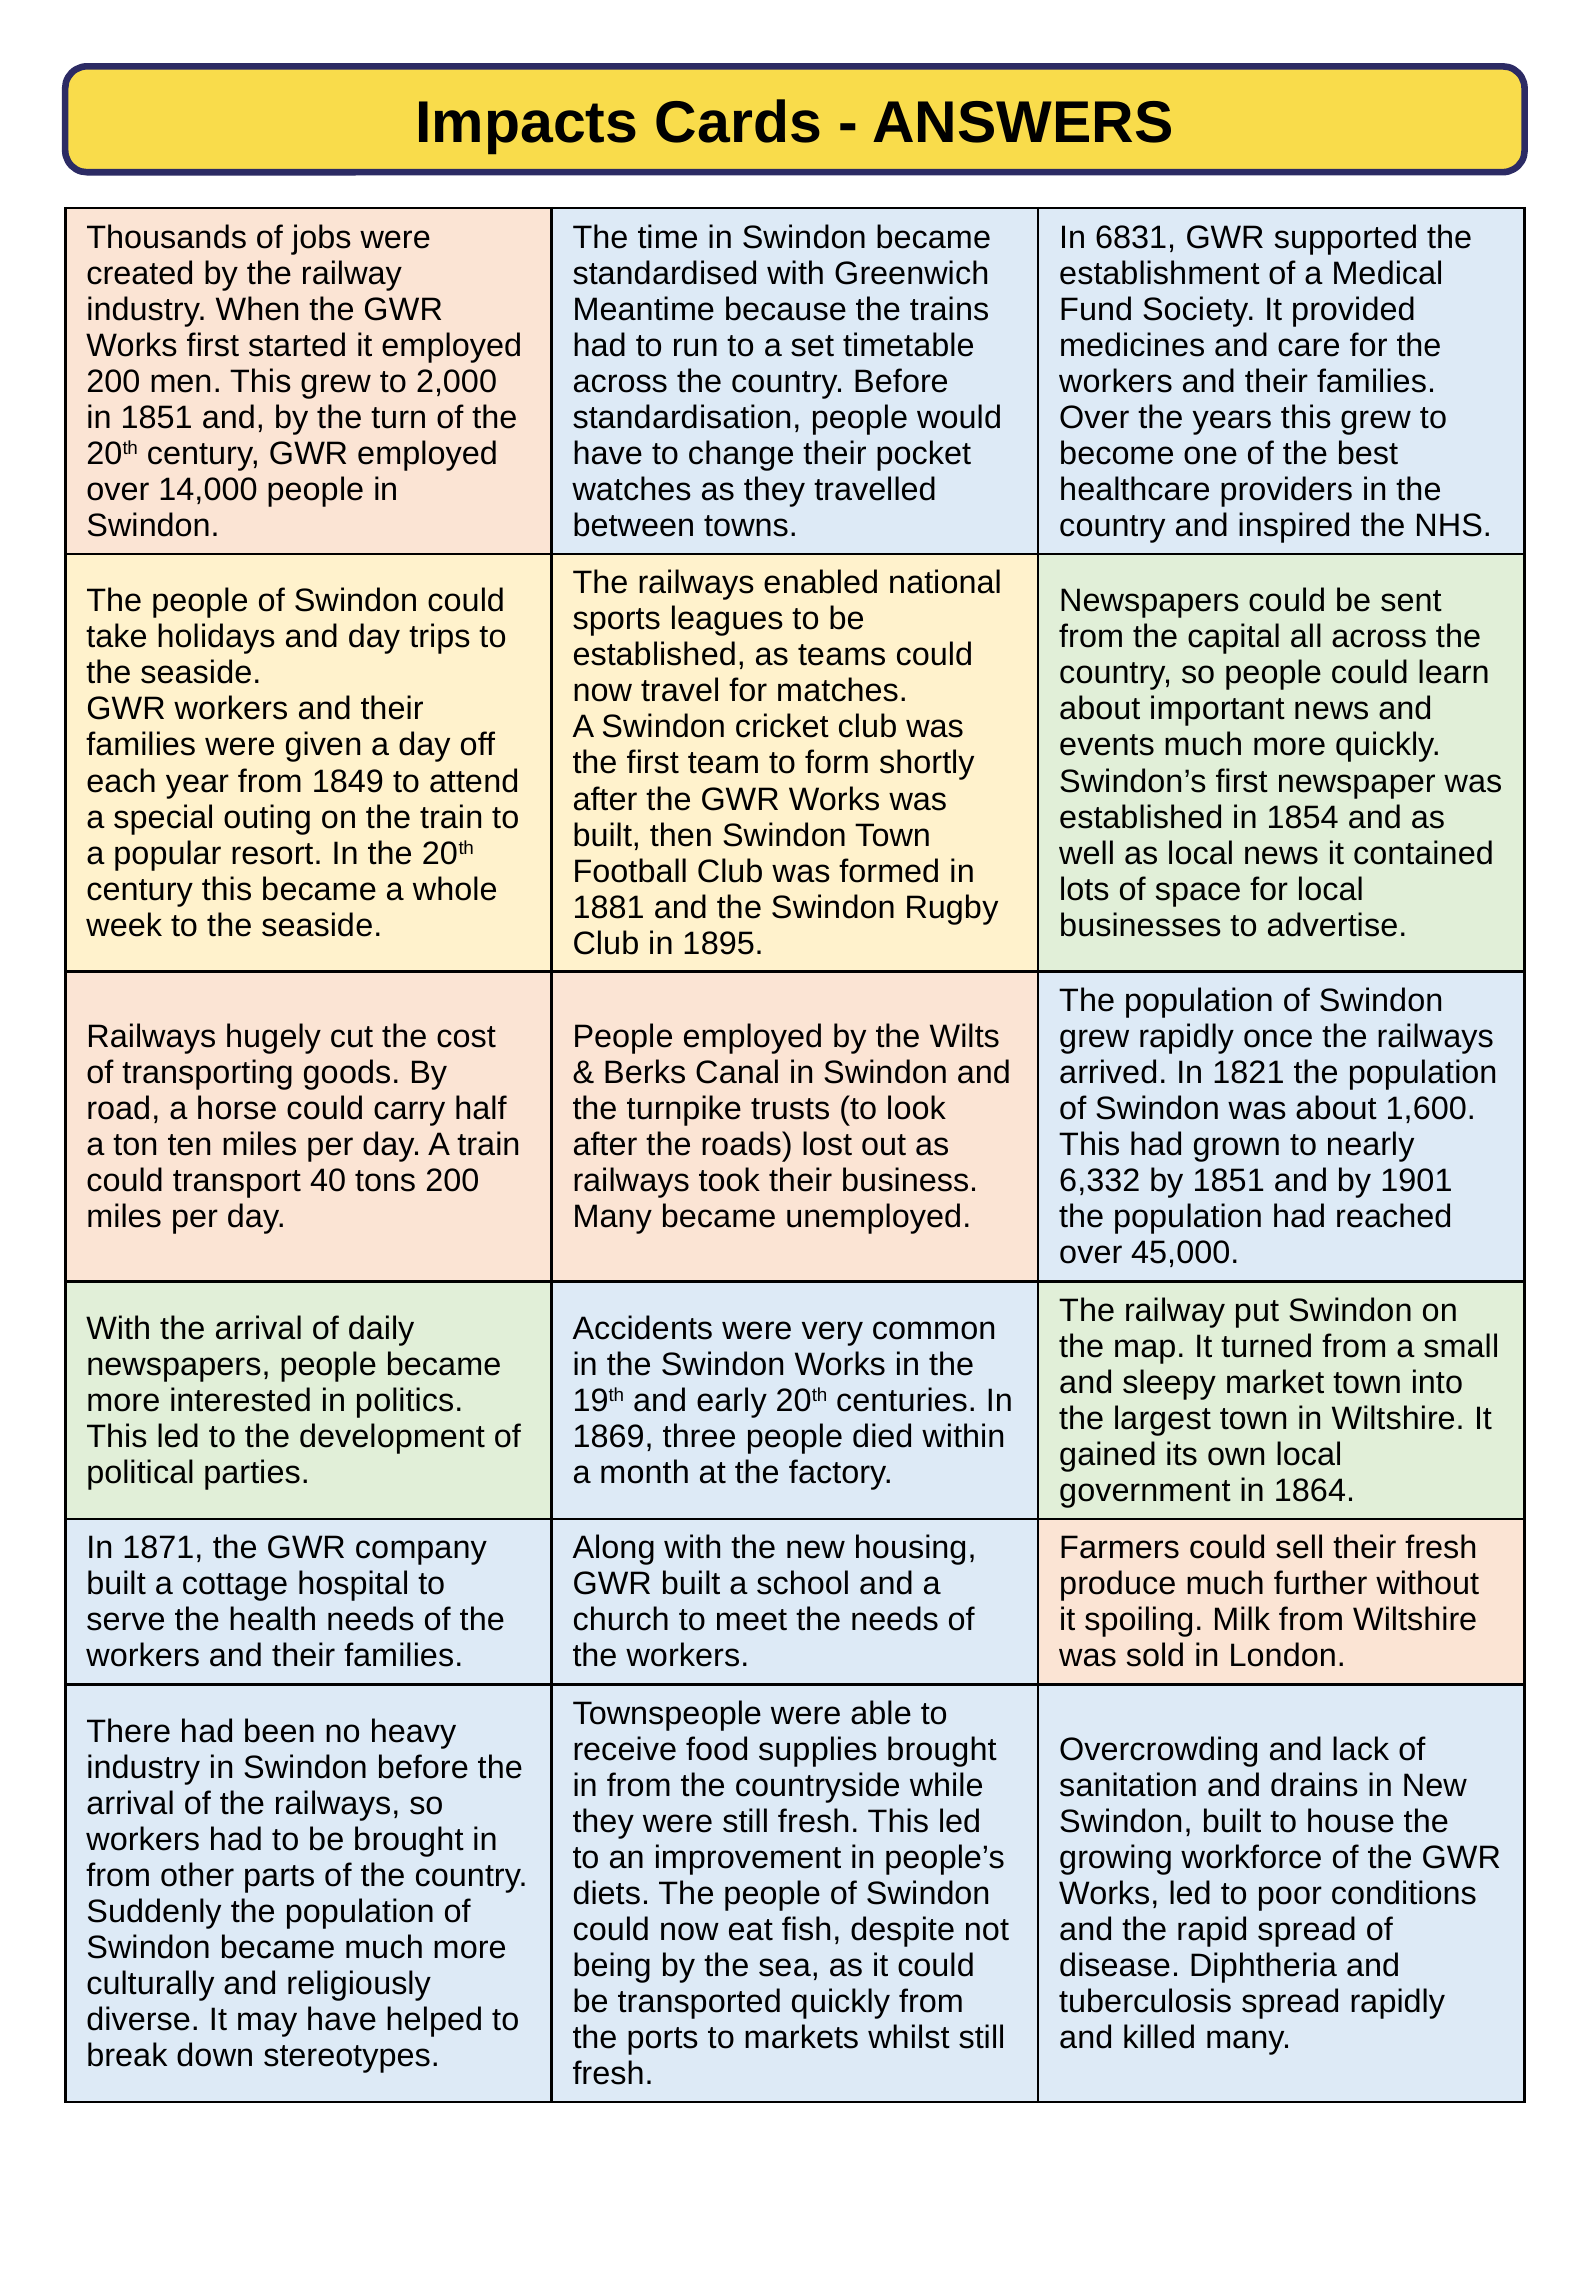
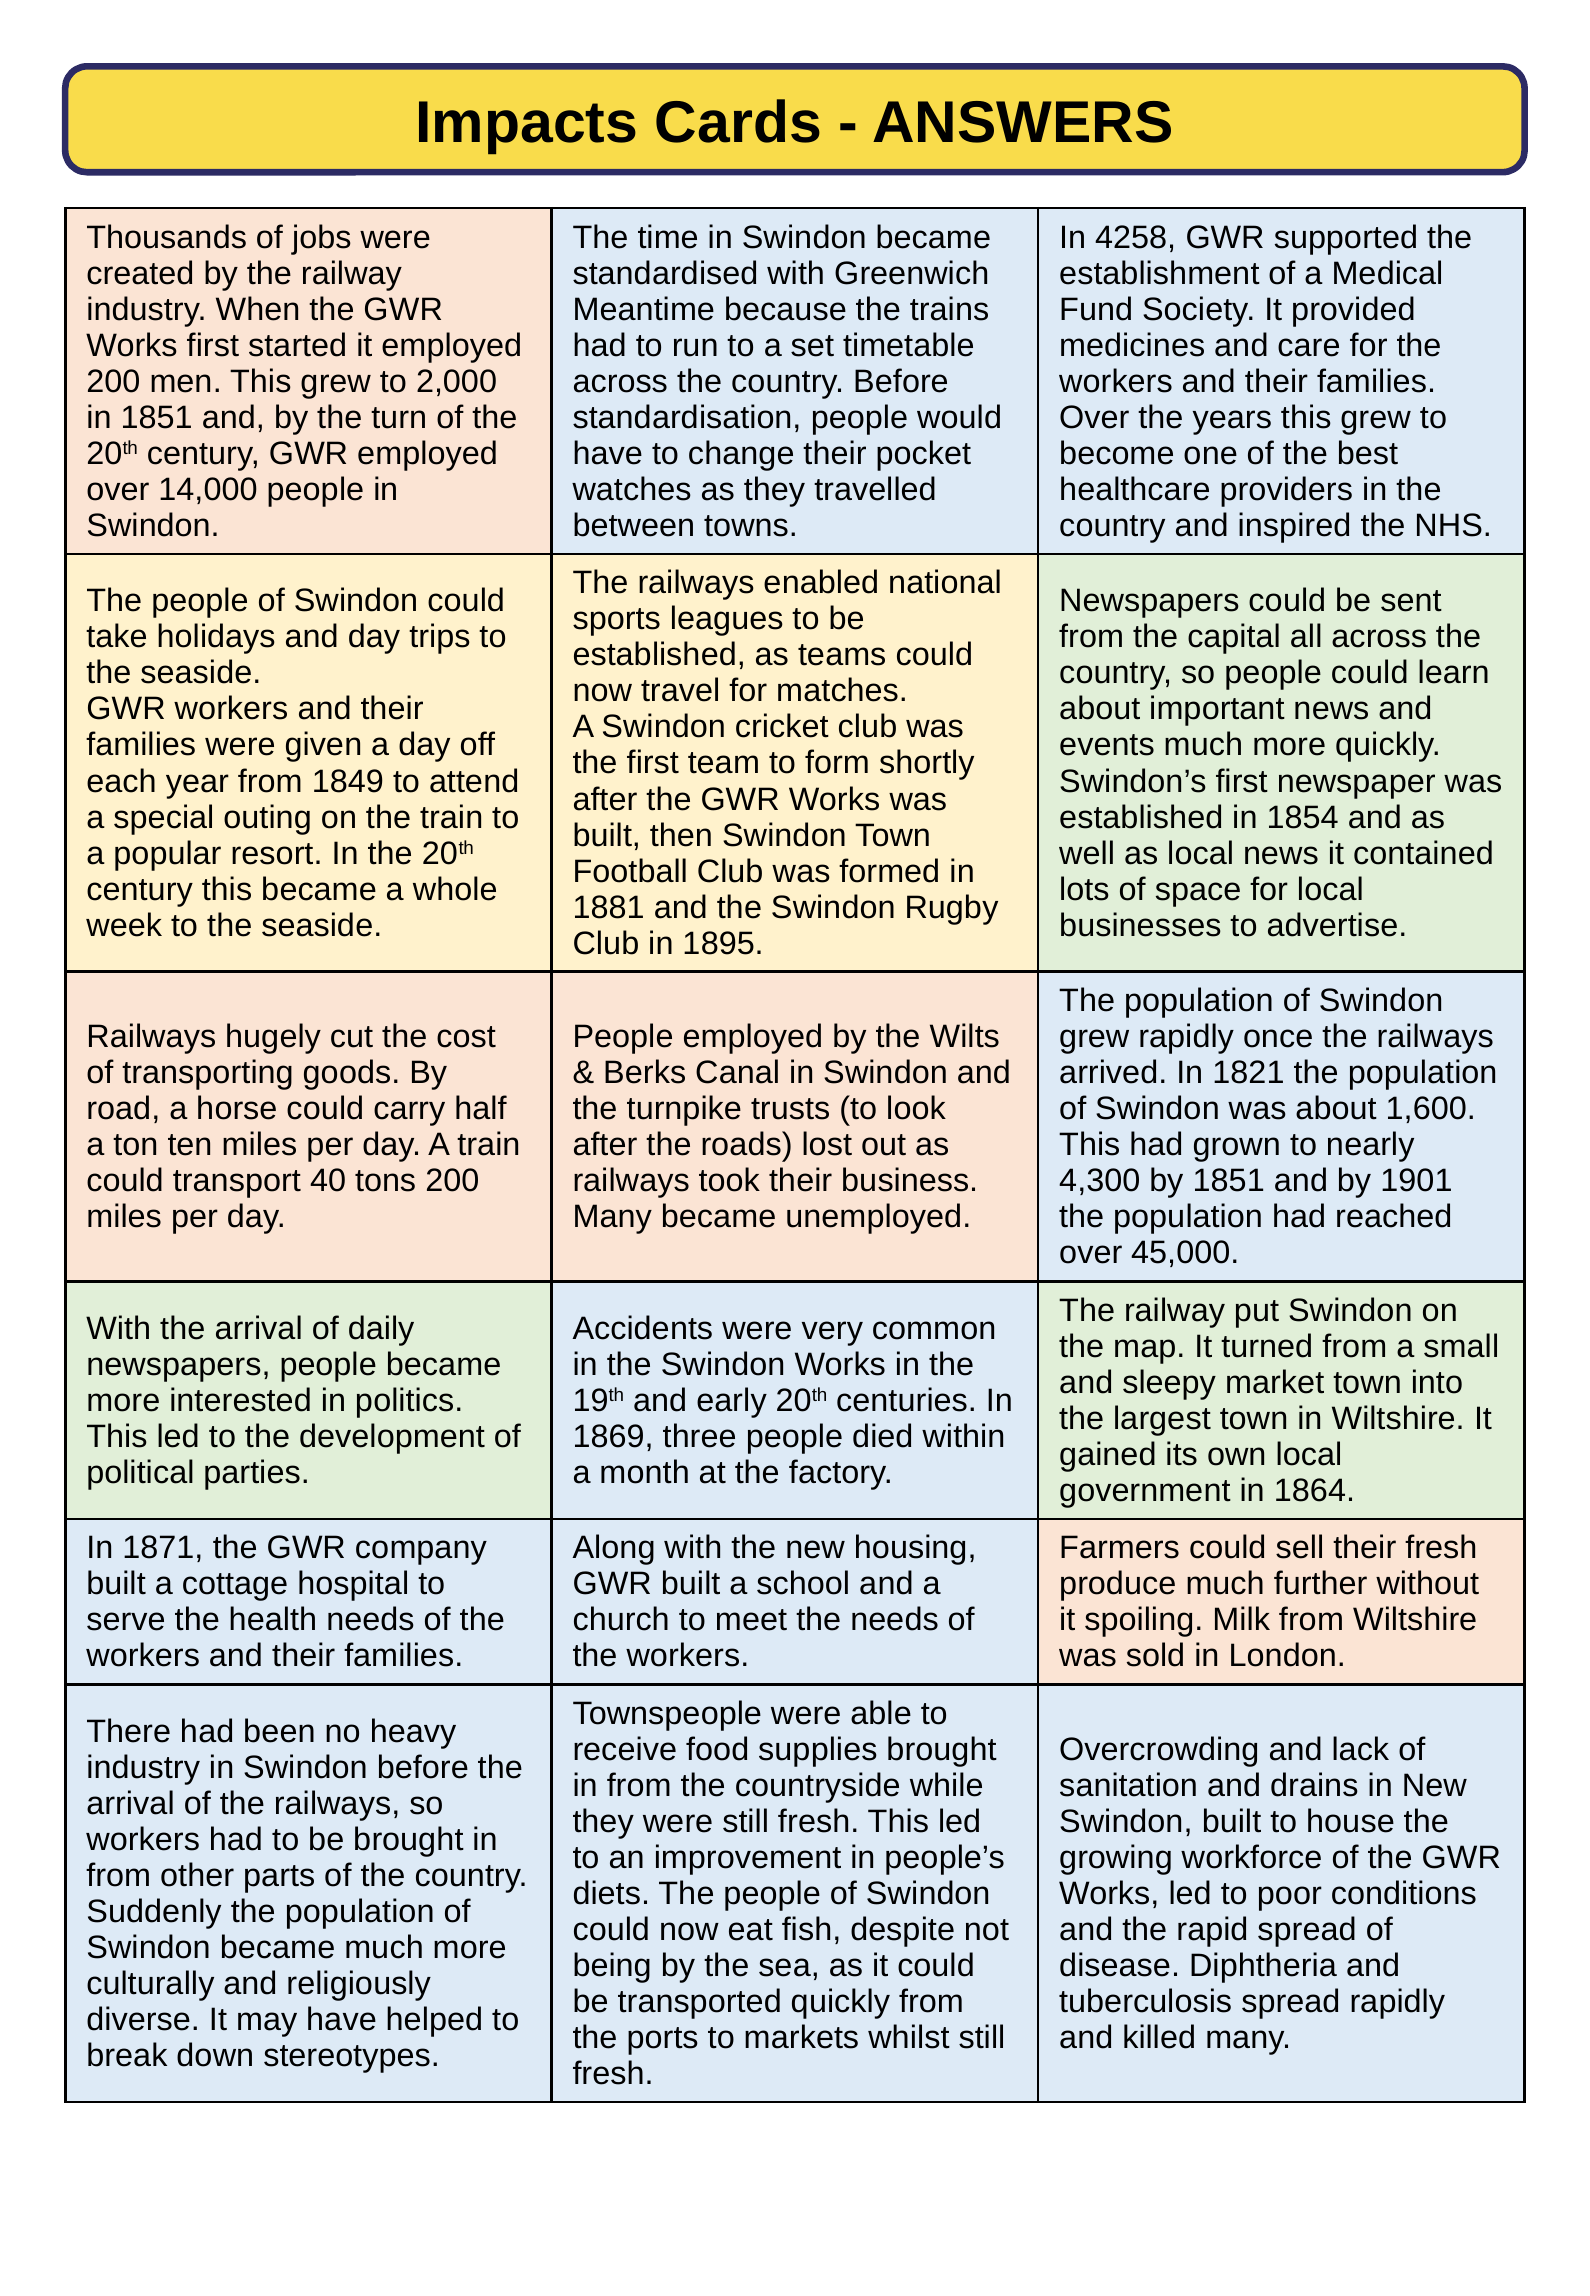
6831: 6831 -> 4258
6,332: 6,332 -> 4,300
